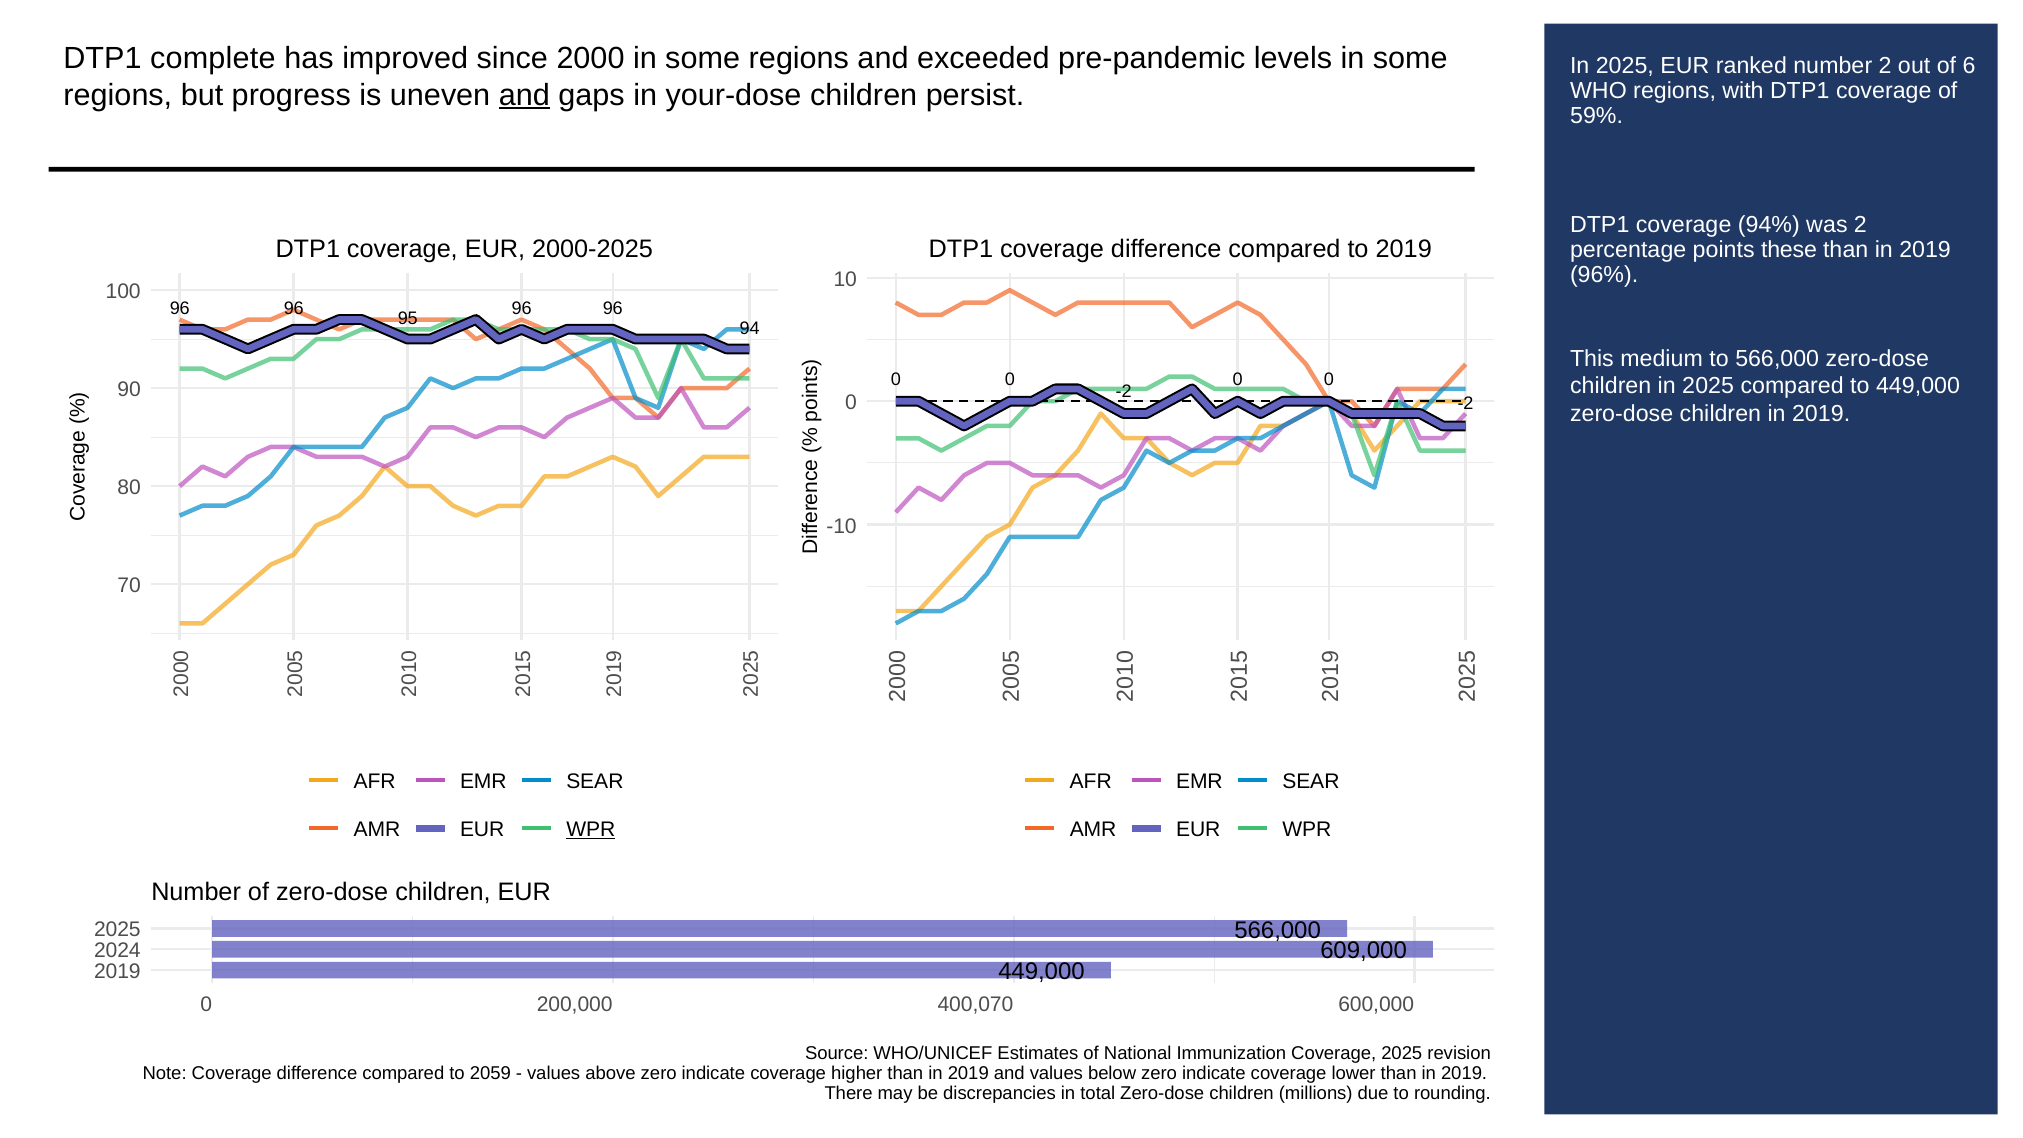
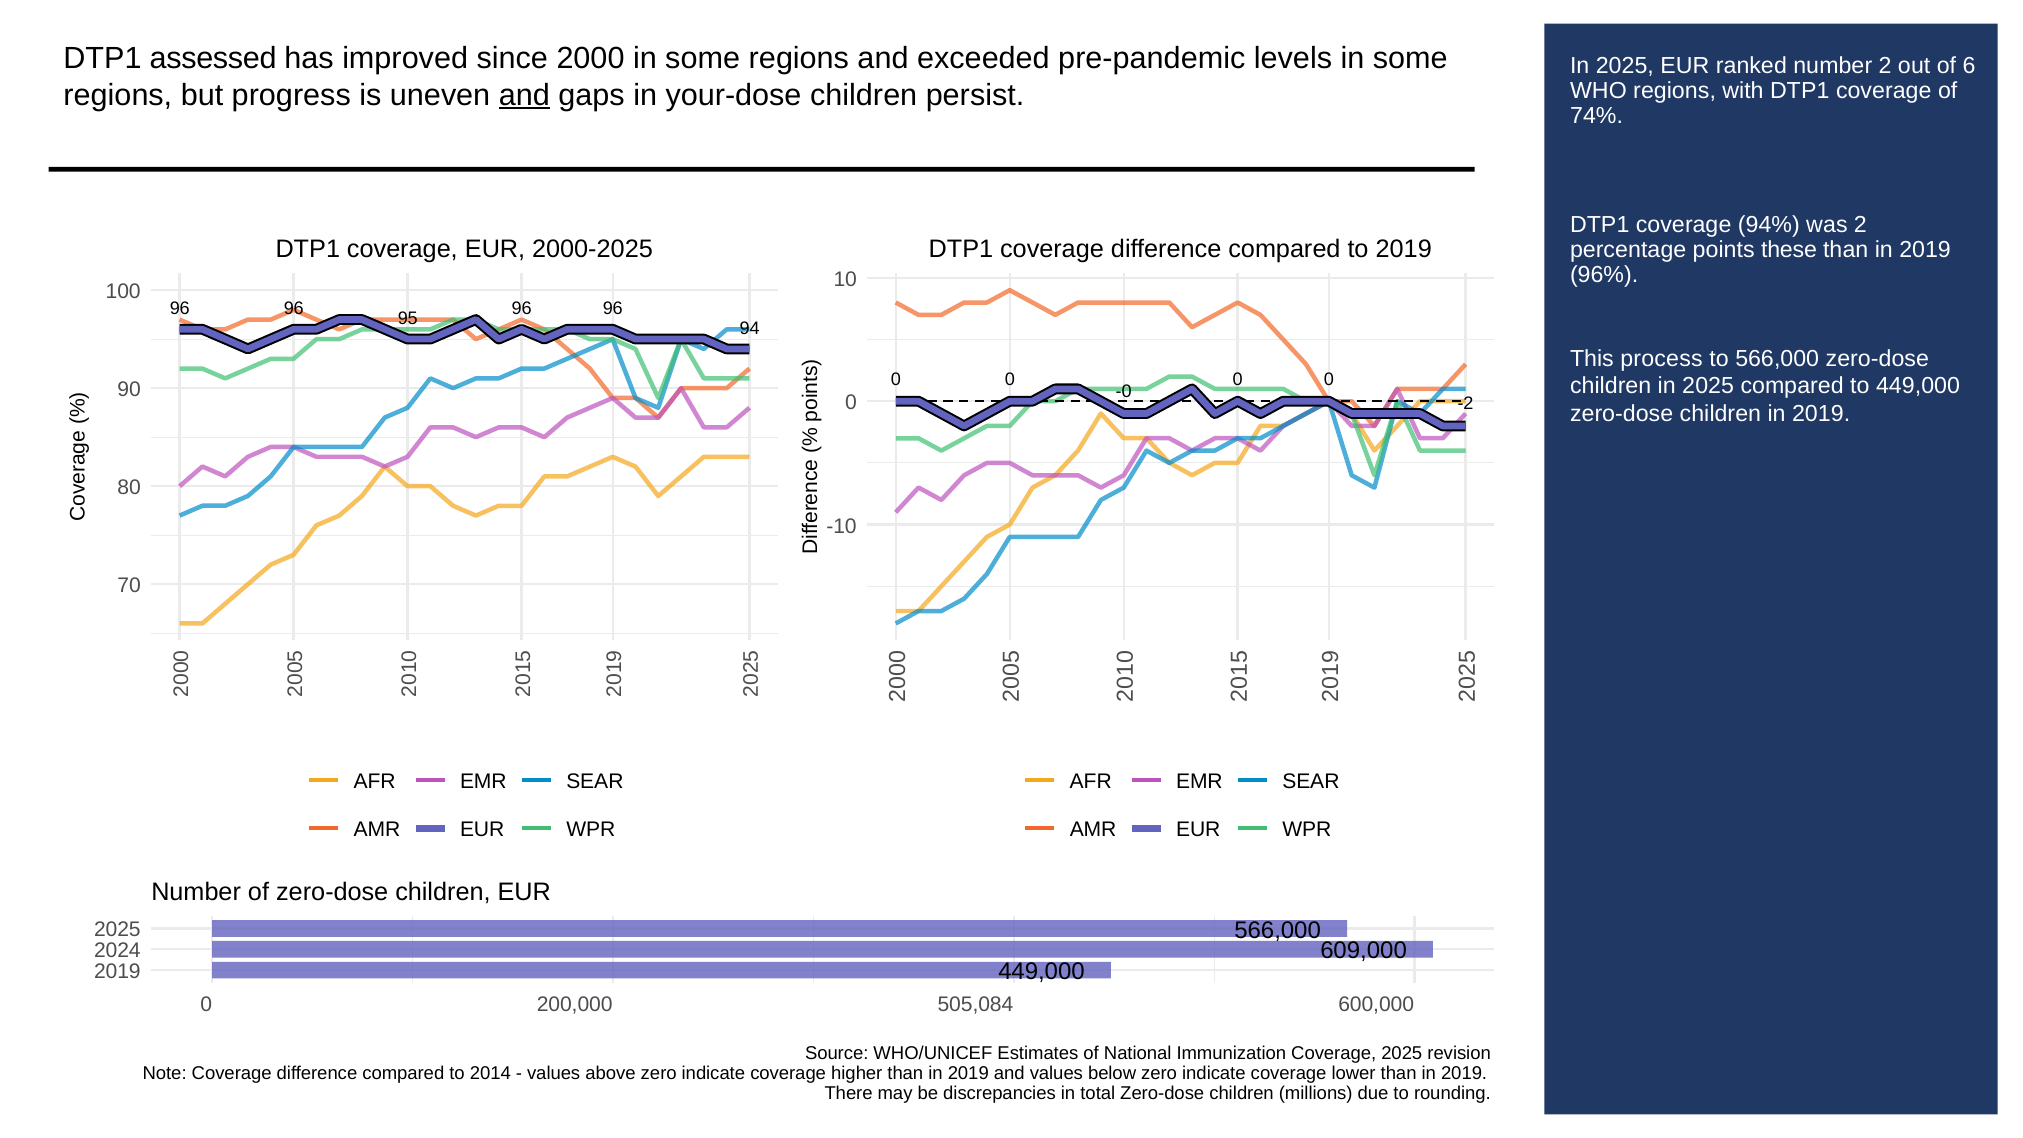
complete: complete -> assessed
59%: 59% -> 74%
medium: medium -> process
-2 at (1124, 392): -2 -> -0
WPR at (591, 830) underline: present -> none
400,070: 400,070 -> 505,084
2059: 2059 -> 2014
